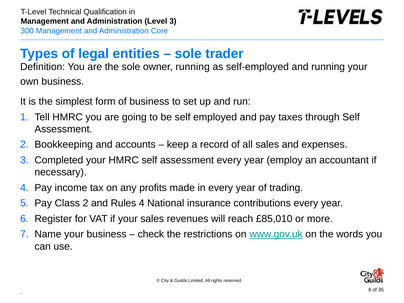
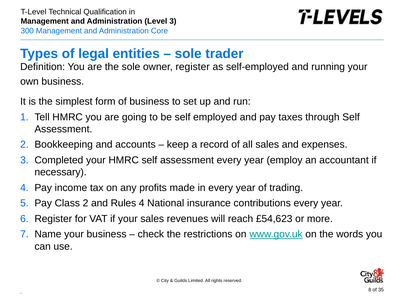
owner running: running -> register
£85,010: £85,010 -> £54,623
